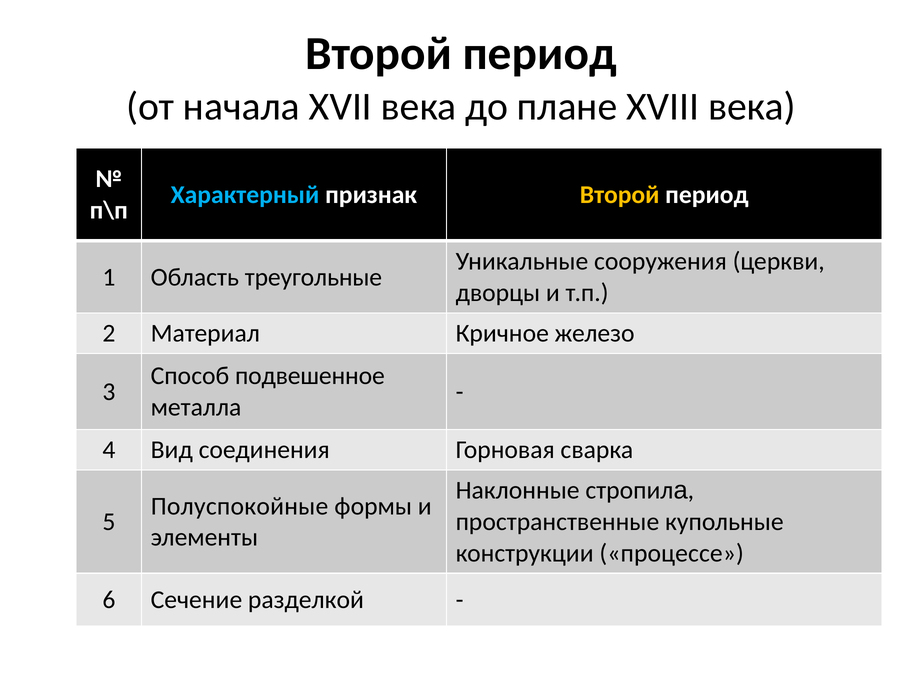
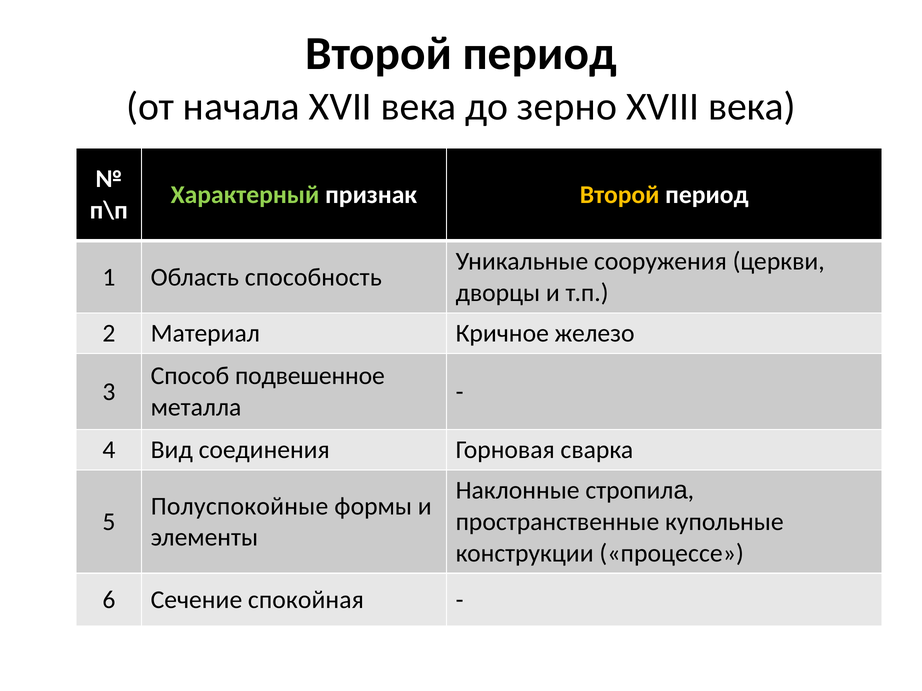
плане: плане -> зерно
Характерный colour: light blue -> light green
треугольные: треугольные -> способность
разделкой: разделкой -> спокойная
